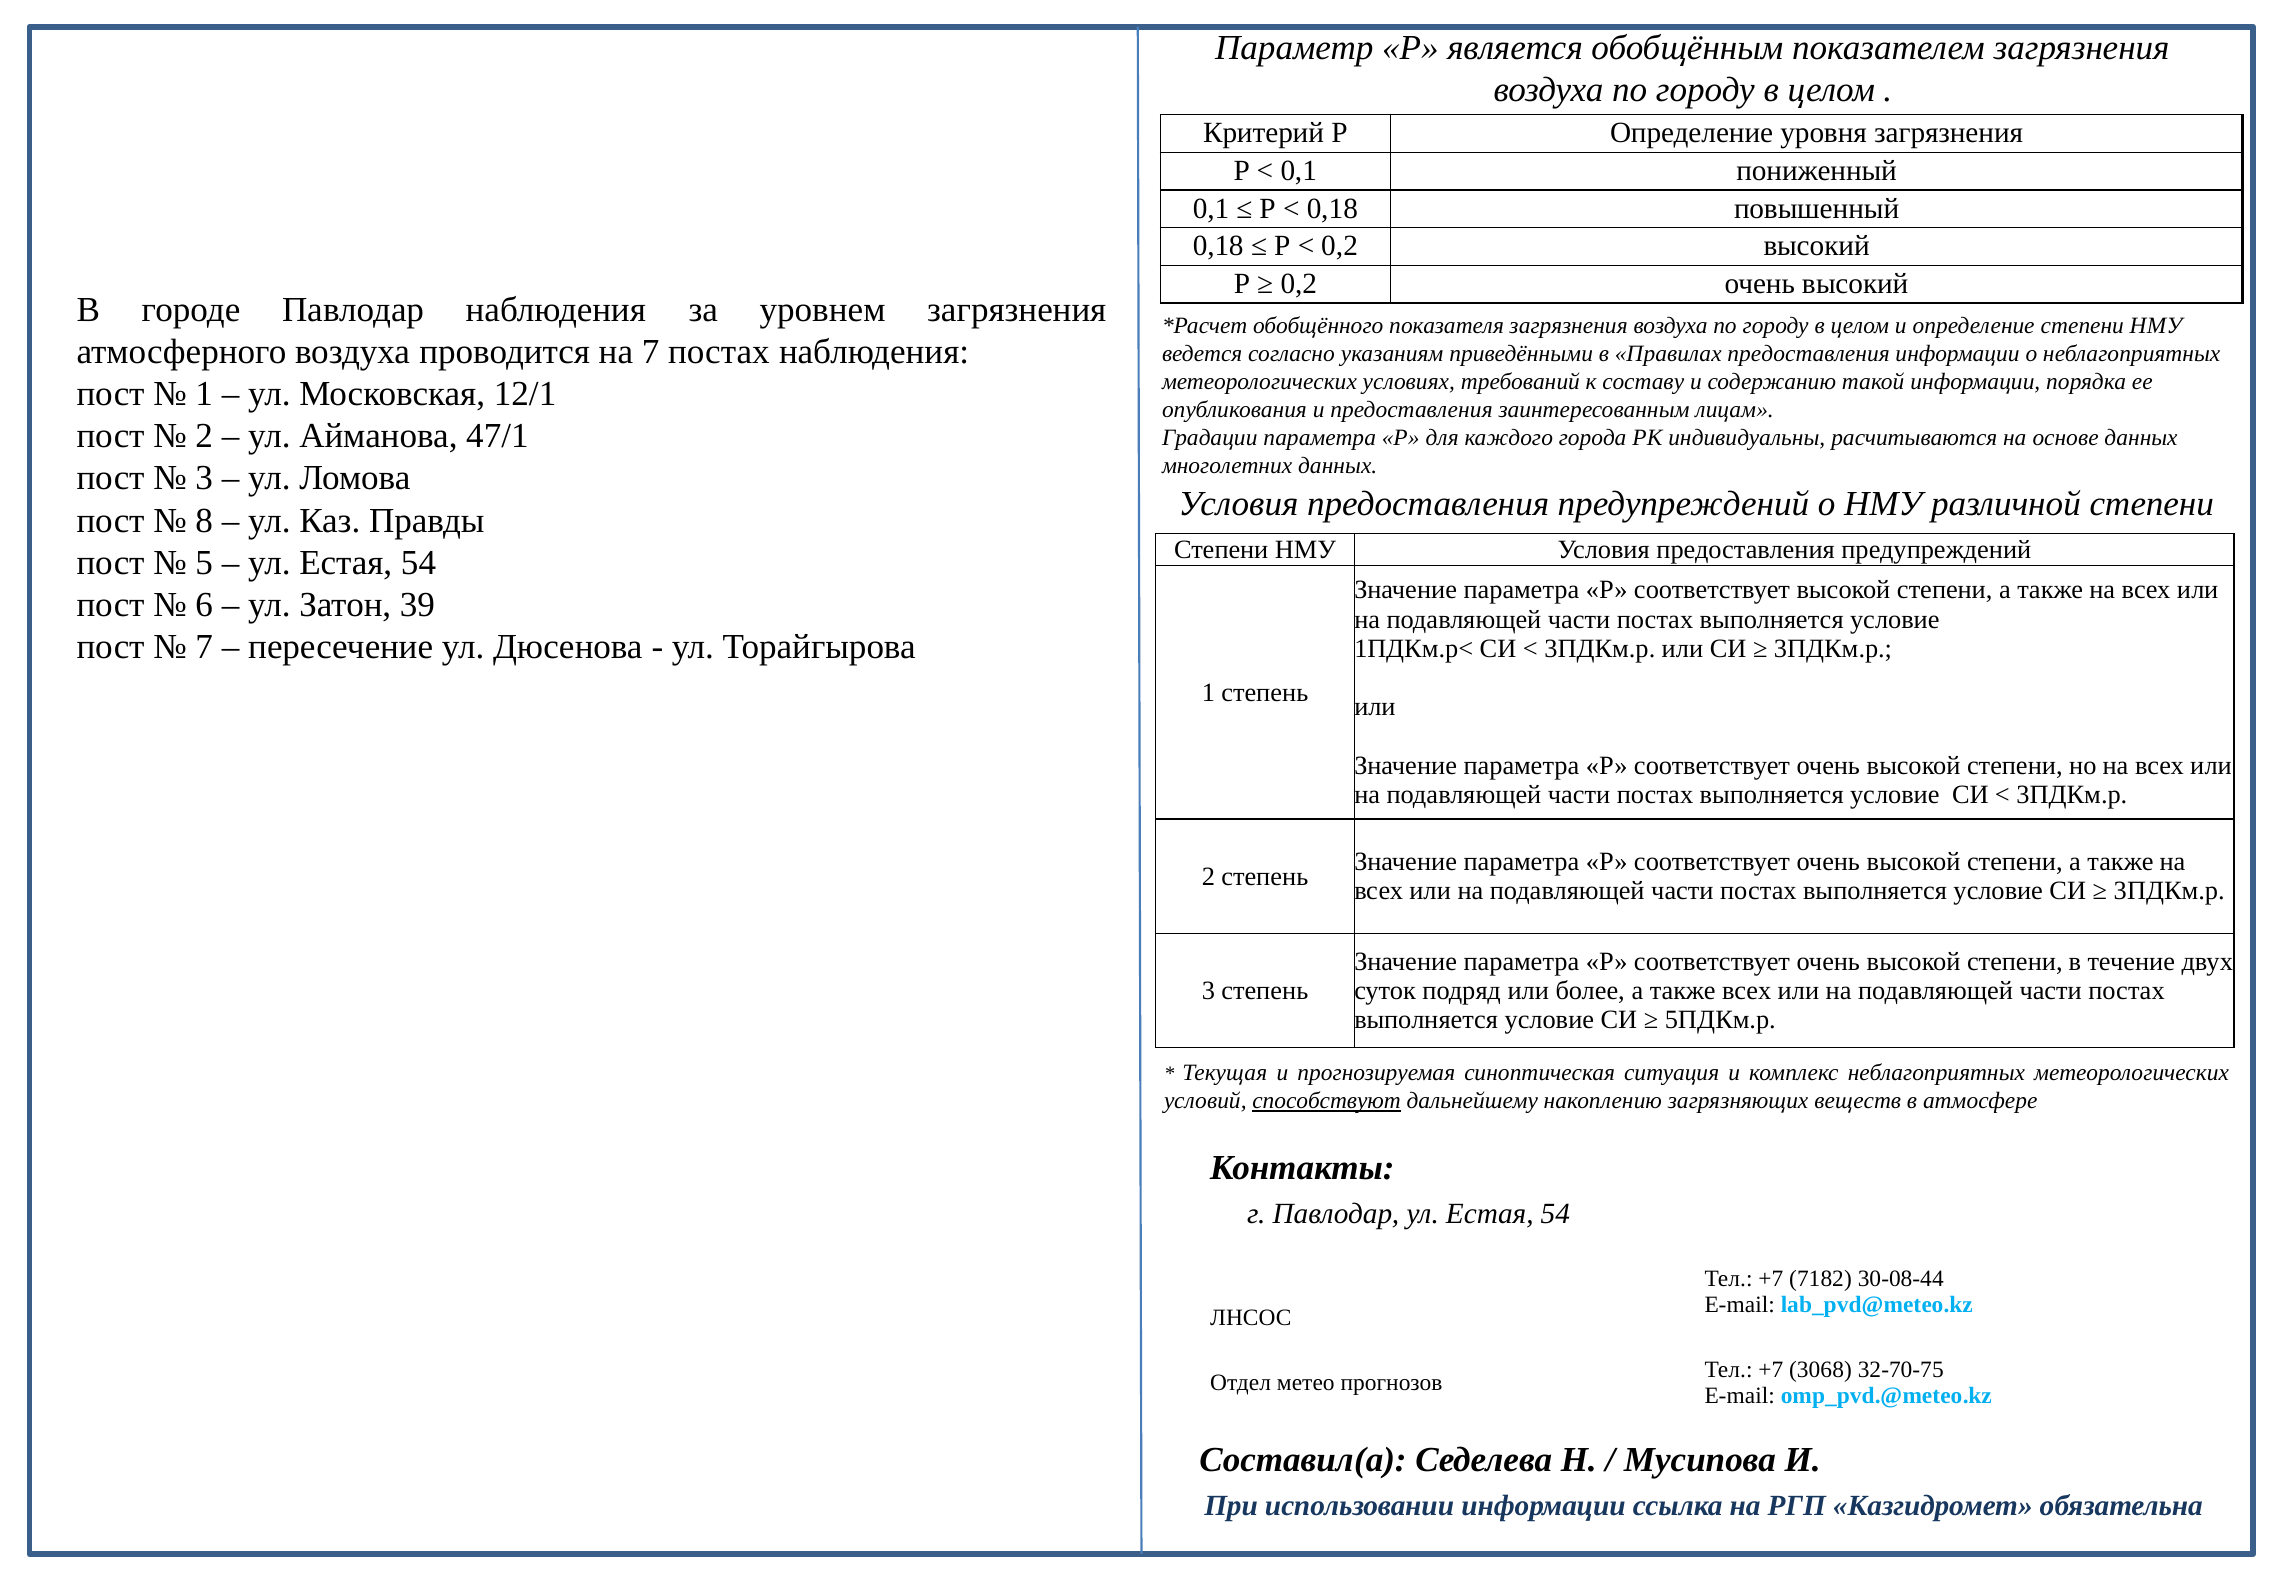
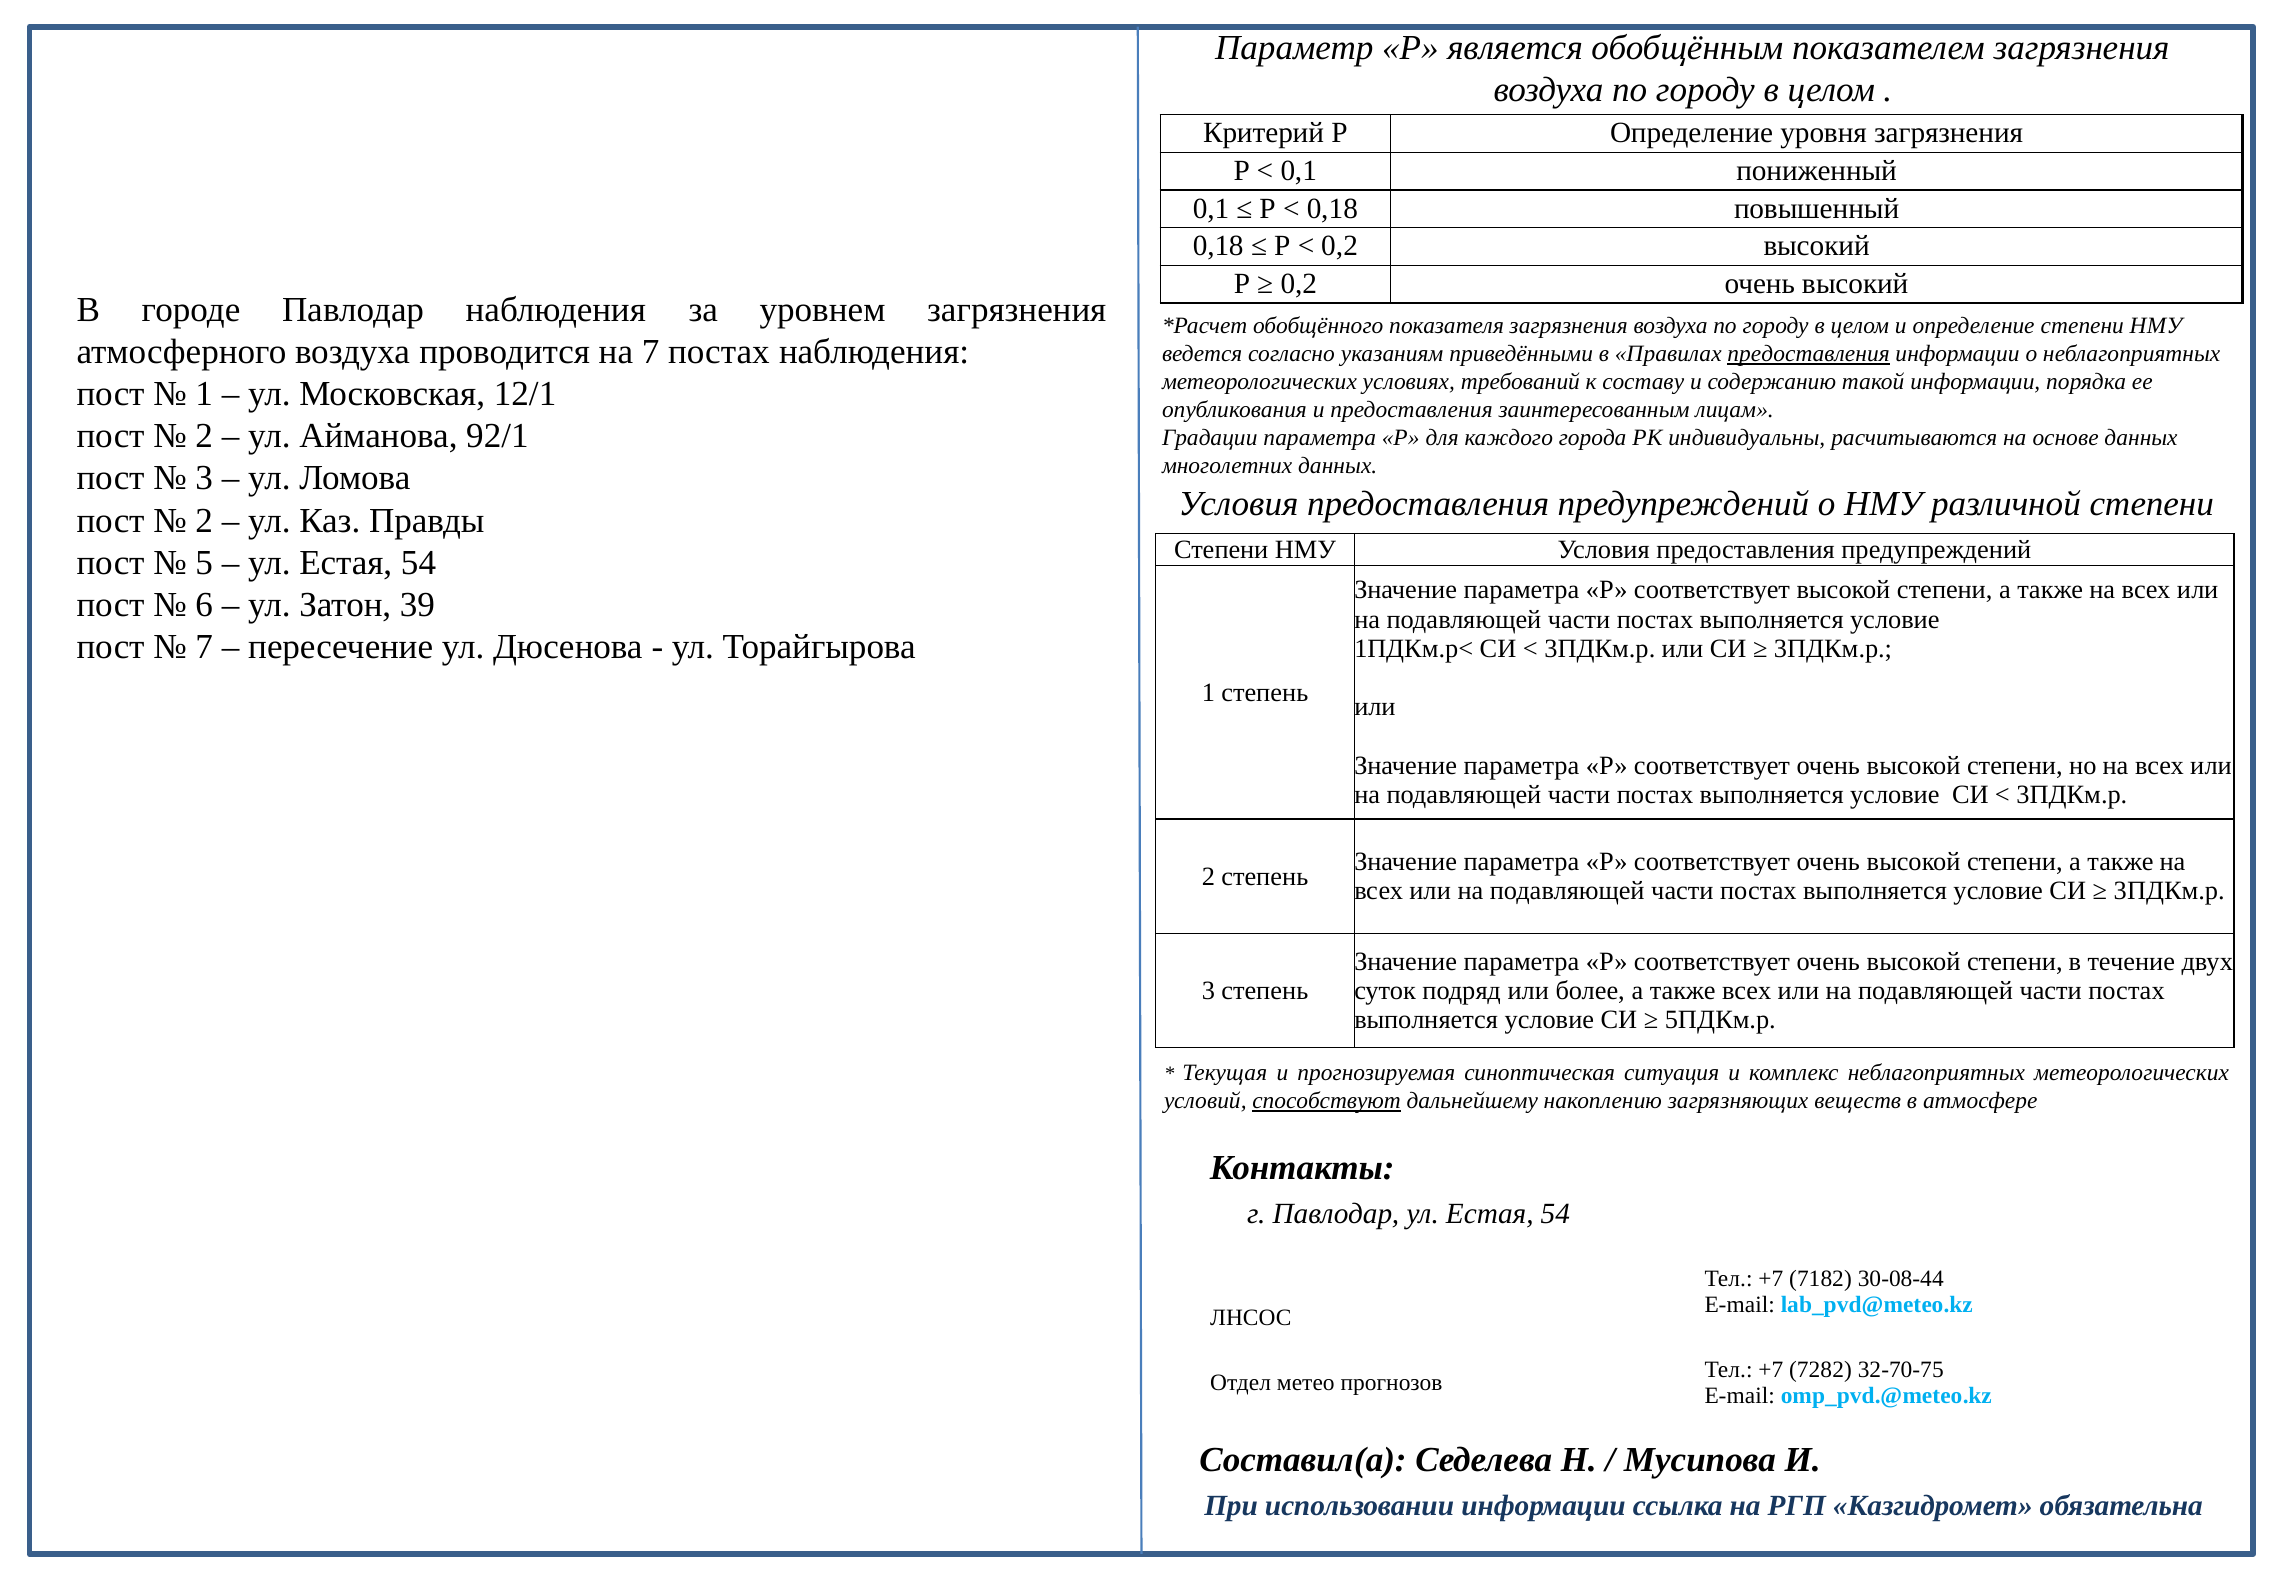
предоставления at (1809, 354) underline: none -> present
47/1: 47/1 -> 92/1
8 at (204, 520): 8 -> 2
3068: 3068 -> 7282
